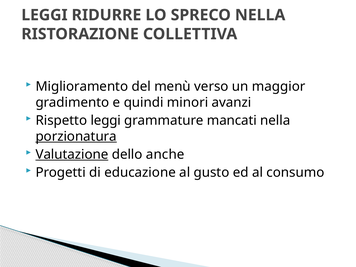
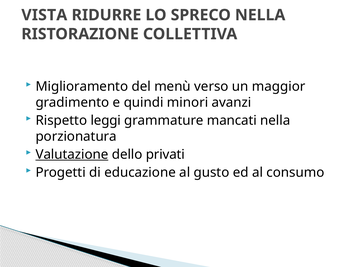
LEGGI at (44, 15): LEGGI -> VISTA
porzionatura underline: present -> none
anche: anche -> privati
